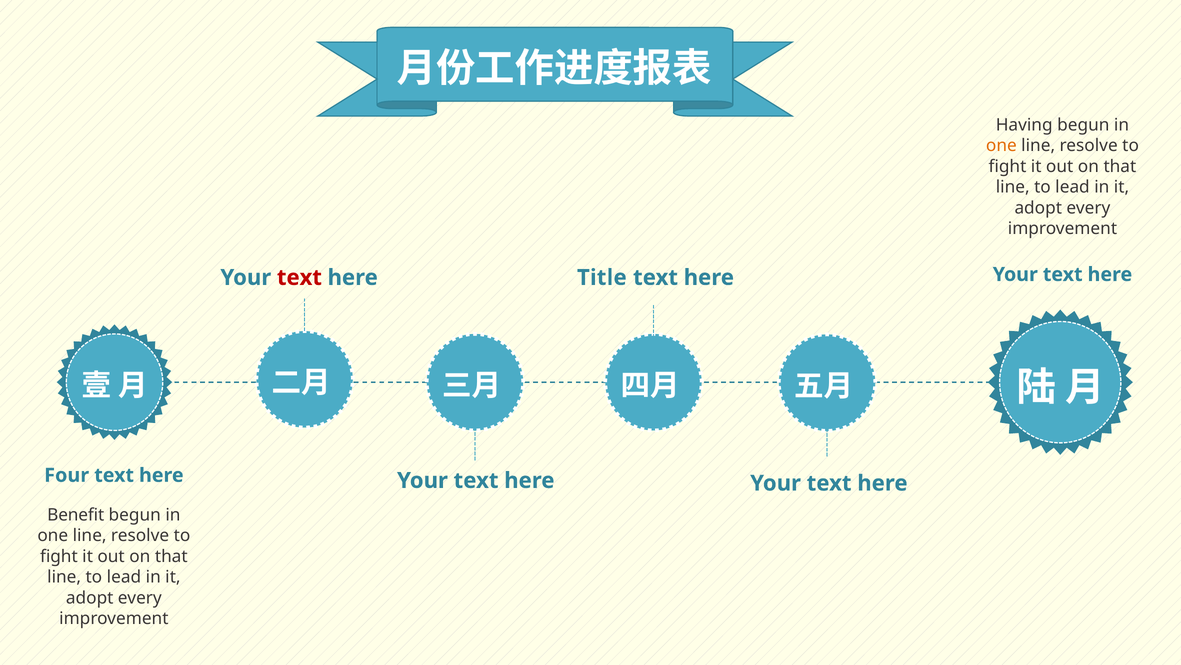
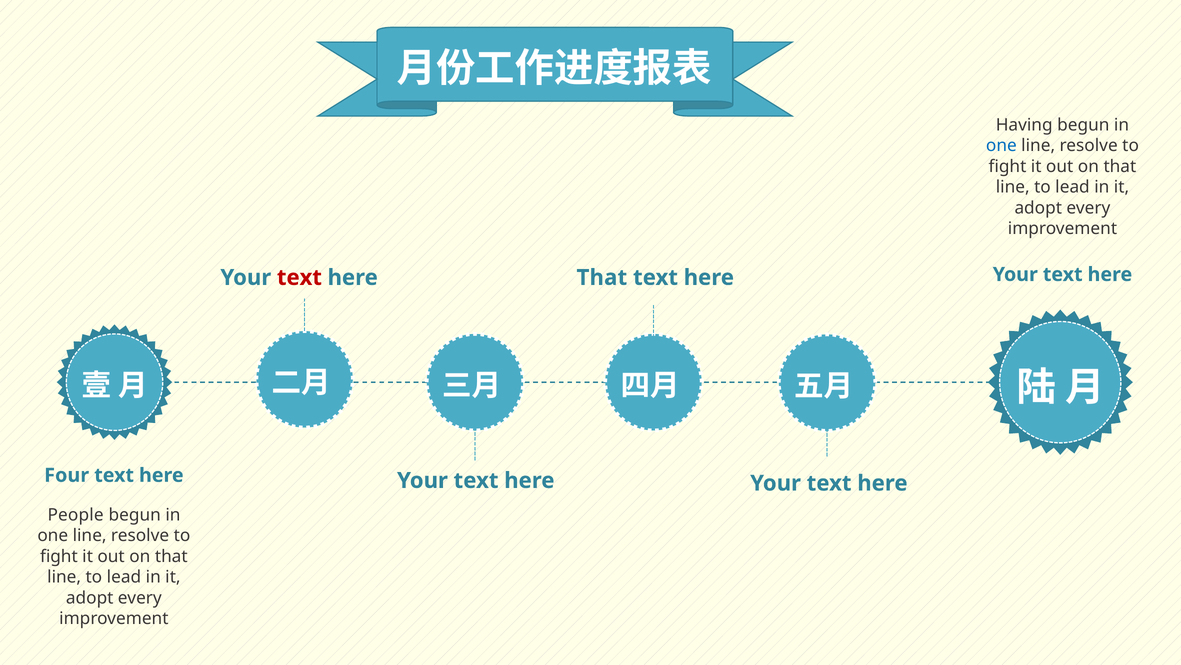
one at (1001, 146) colour: orange -> blue
Title at (602, 277): Title -> That
Benefit: Benefit -> People
